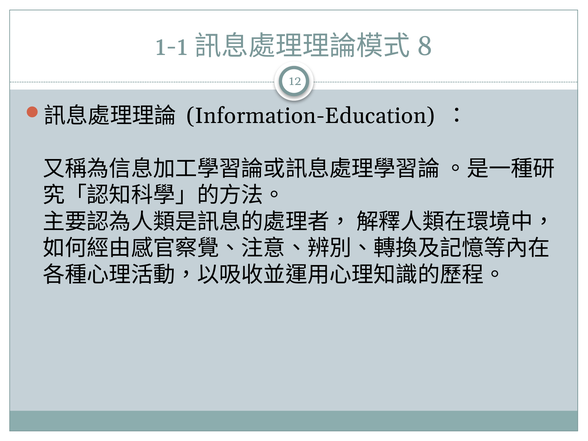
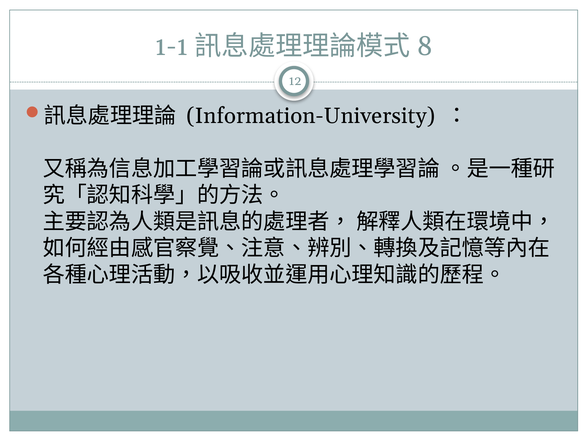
Information-Education: Information-Education -> Information-University
